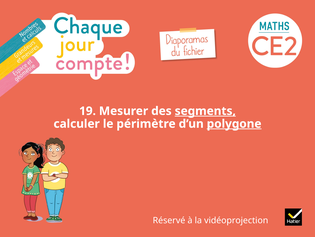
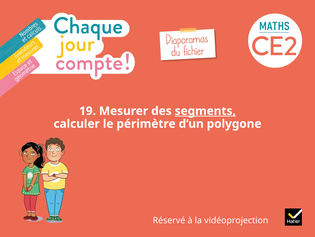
polygone underline: present -> none
